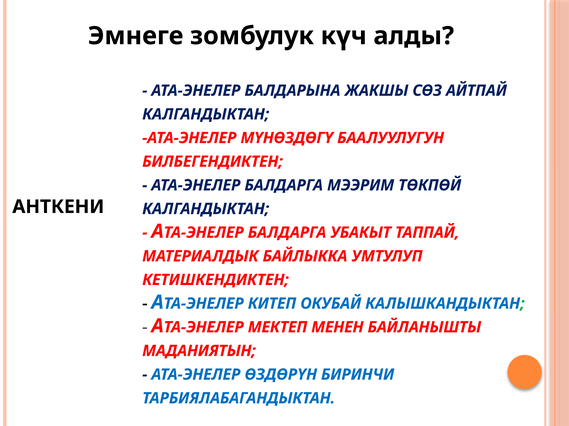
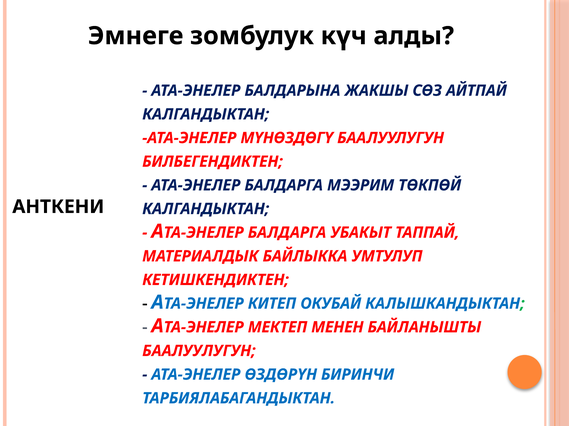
МАДАНИЯТЫН at (199, 351): МАДАНИЯТЫН -> БААЛУУЛУГУН
